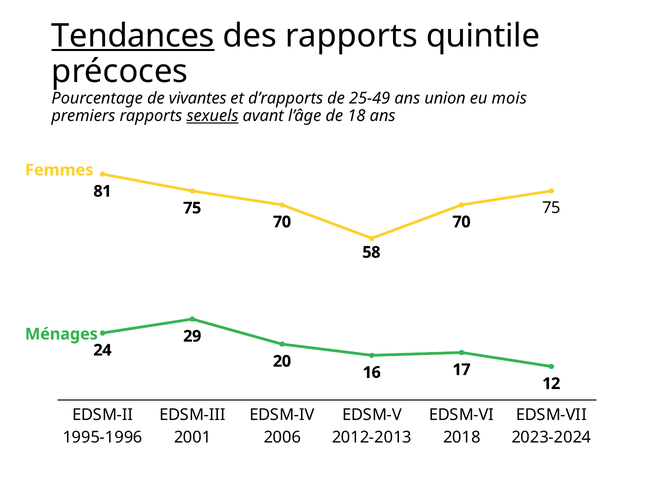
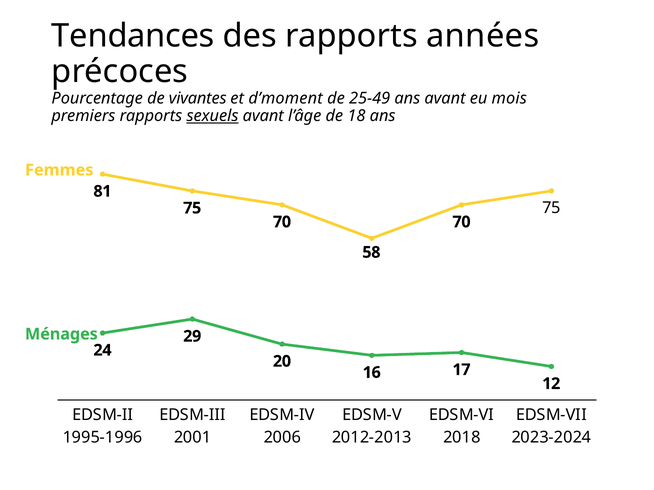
Tendances underline: present -> none
quintile: quintile -> années
d’rapports: d’rapports -> d’moment
ans union: union -> avant
